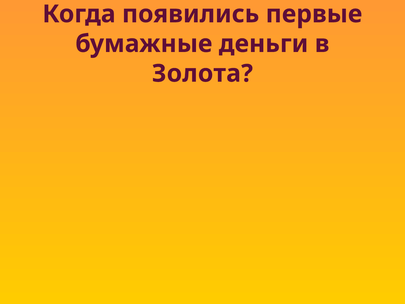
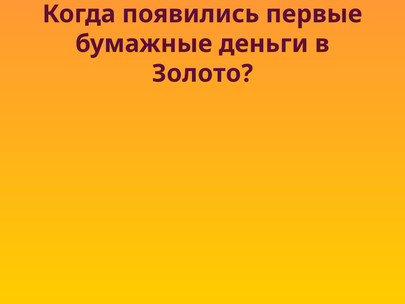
Золота: Золота -> Золото
